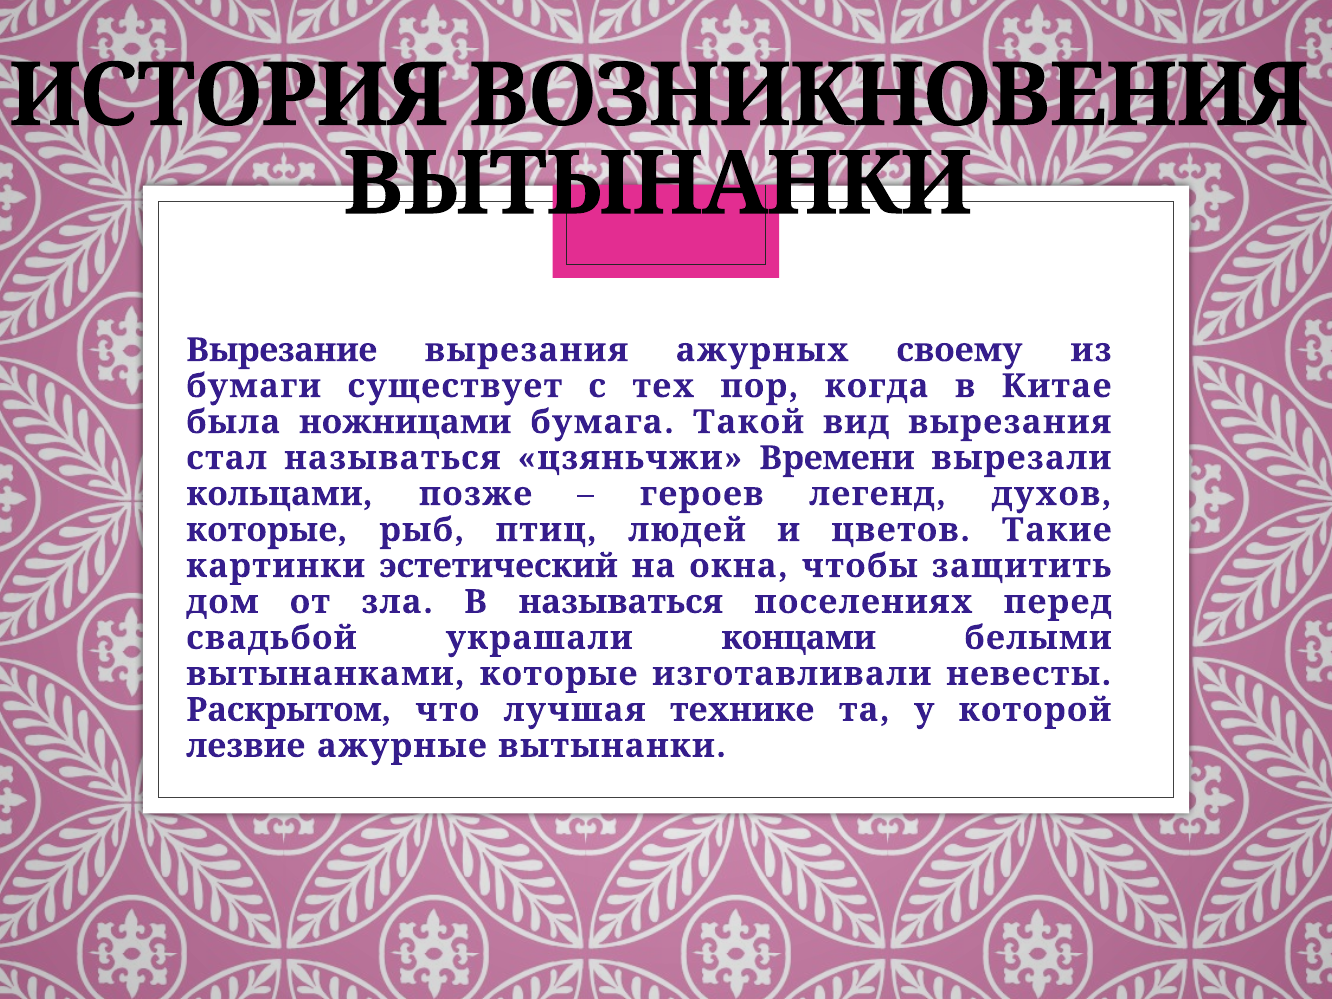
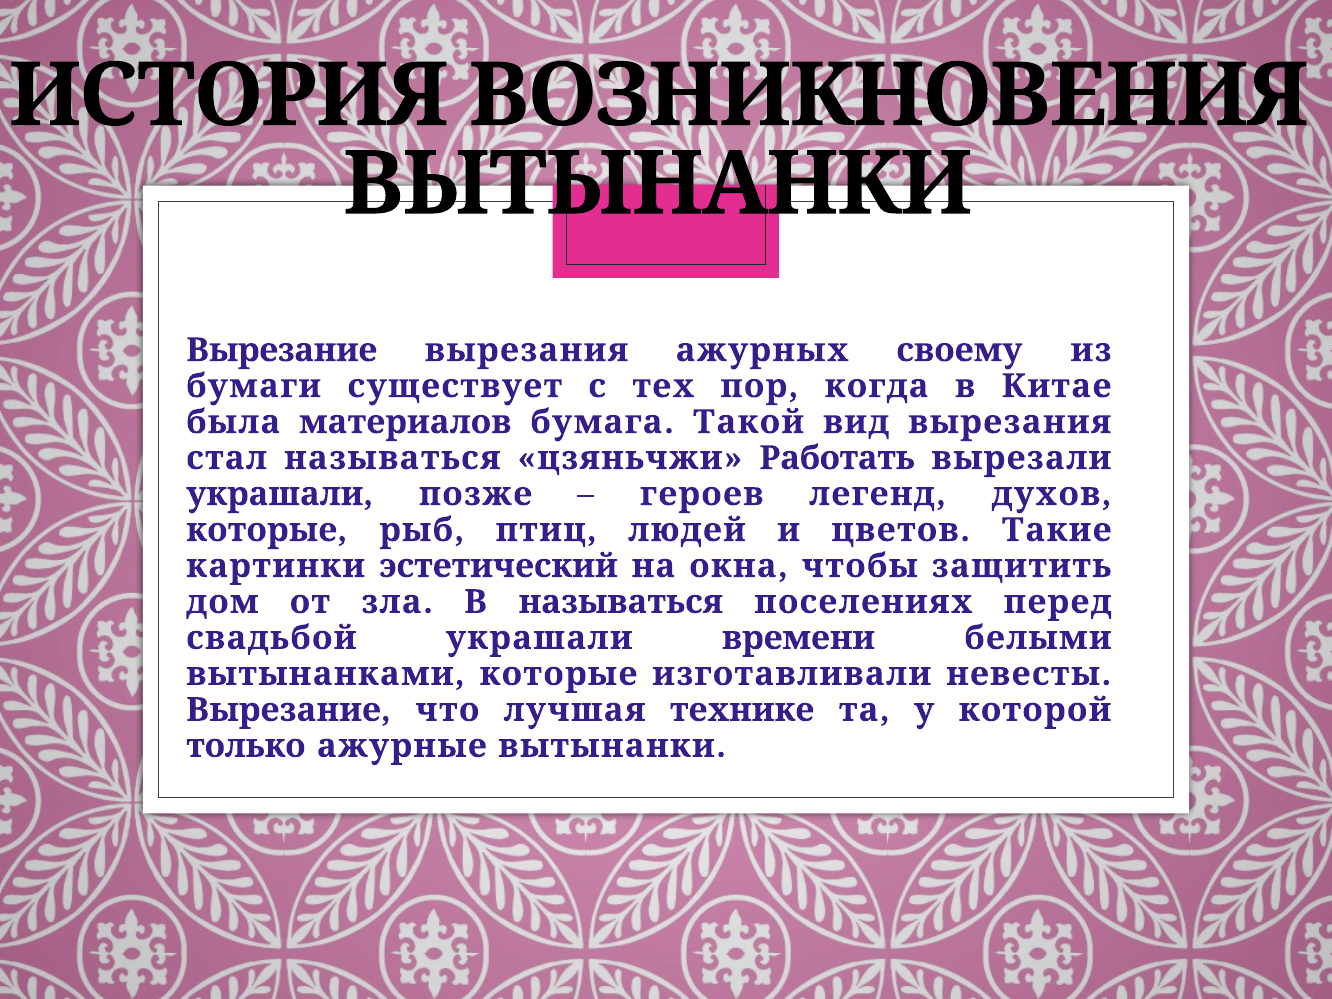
ножницами: ножницами -> материалов
Времени: Времени -> Работать
кольцами at (280, 494): кольцами -> украшали
концами: концами -> времени
Раскрытом at (289, 710): Раскрытом -> Вырезание
лезвие: лезвие -> только
